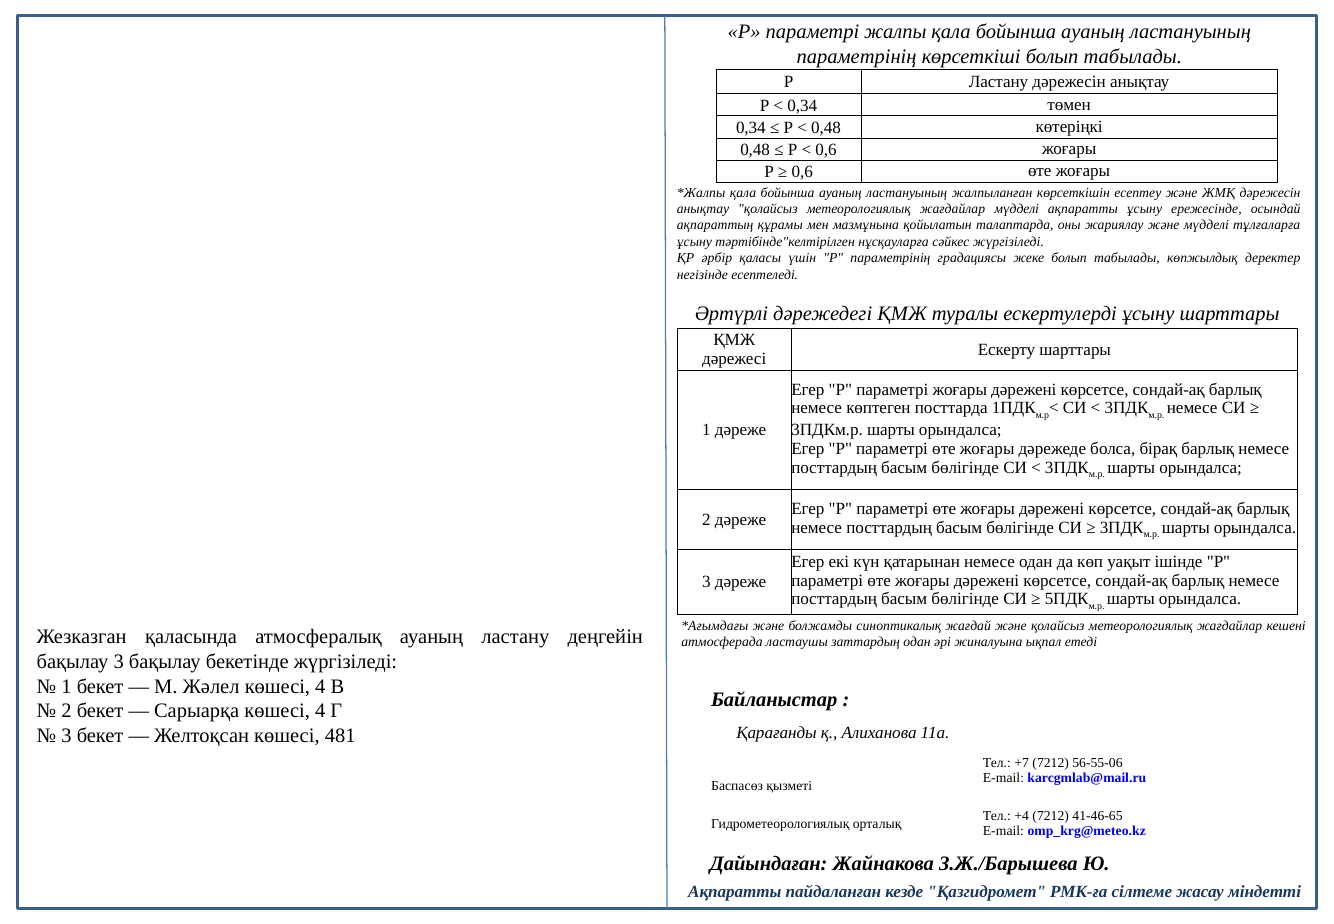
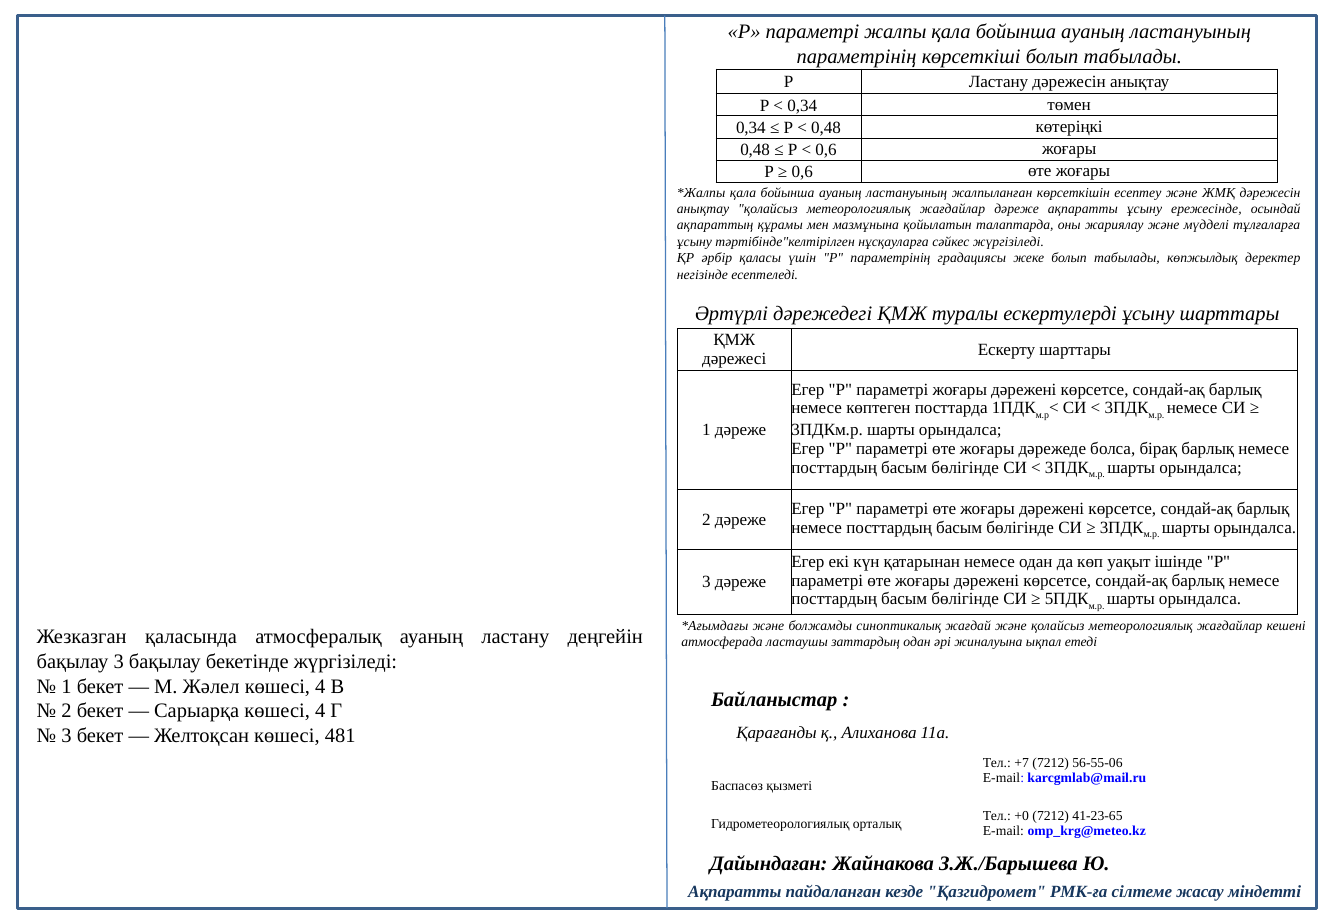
жағдайлар мүдделі: мүдделі -> дәреже
+4: +4 -> +0
41-46-65: 41-46-65 -> 41-23-65
